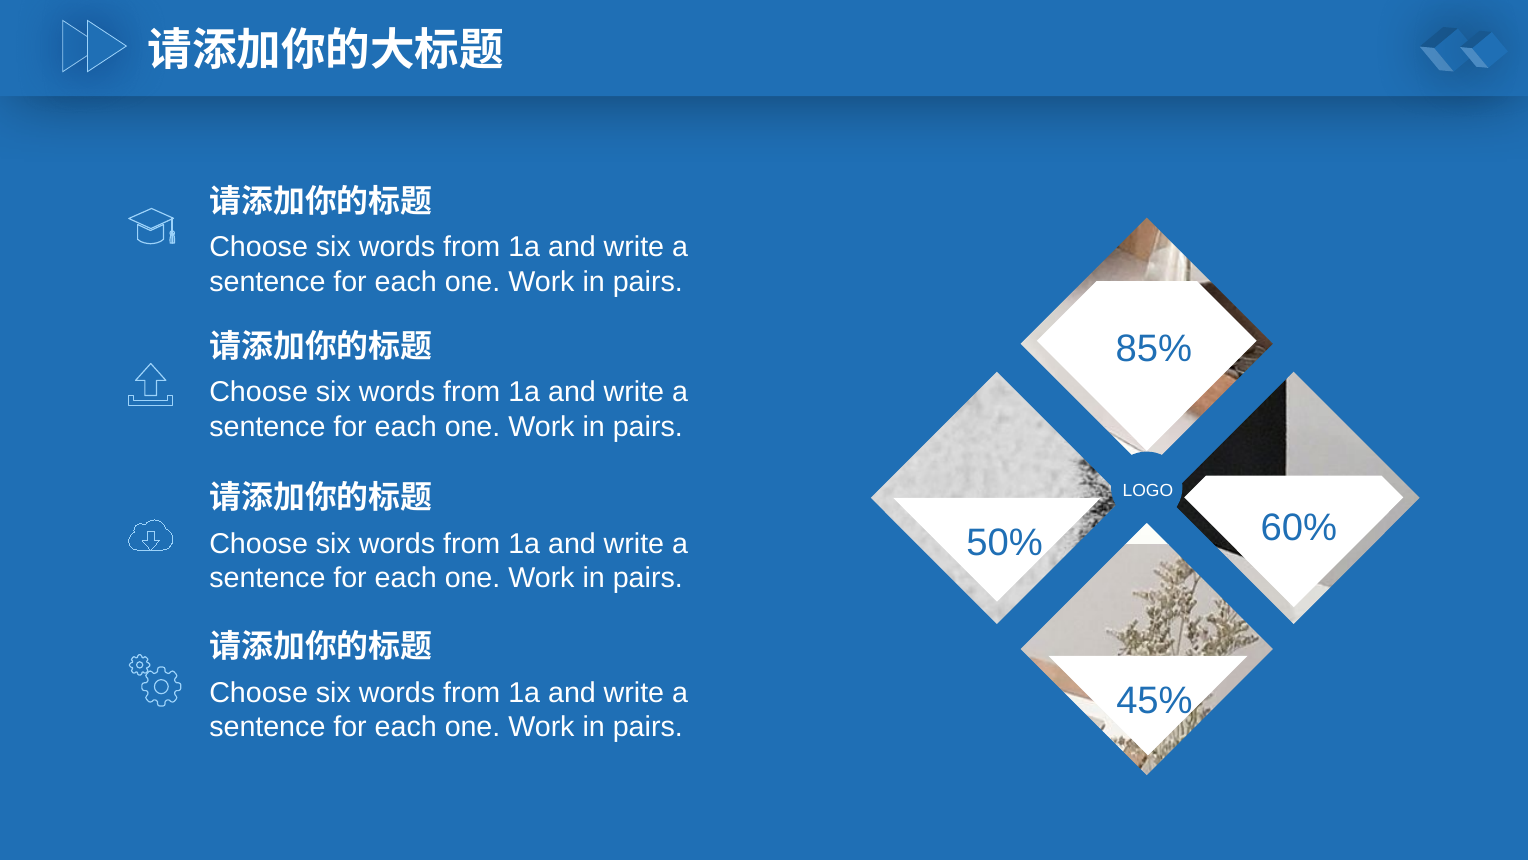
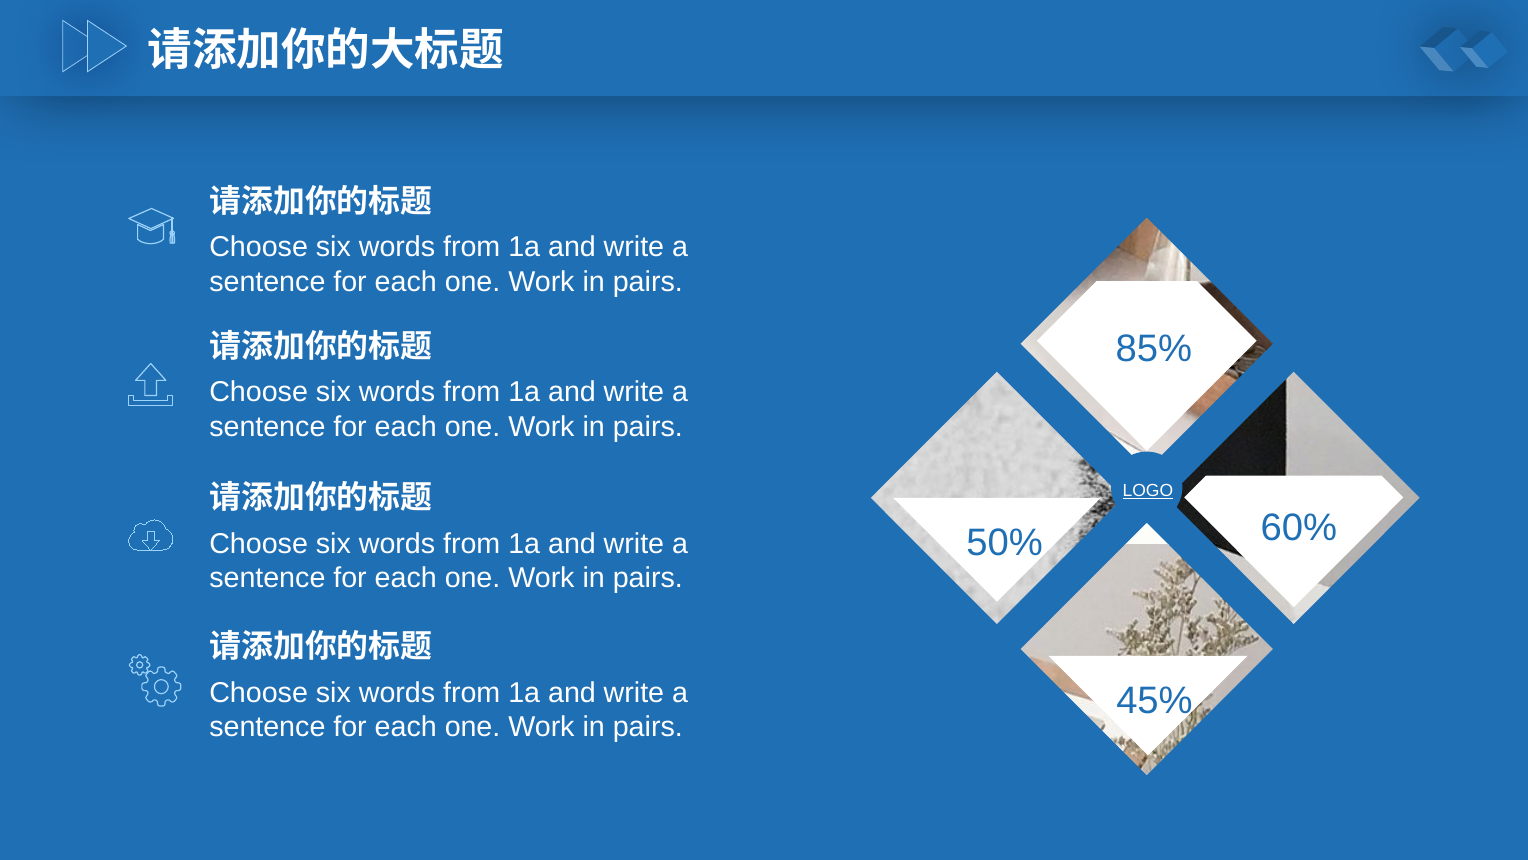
LOGO underline: none -> present
